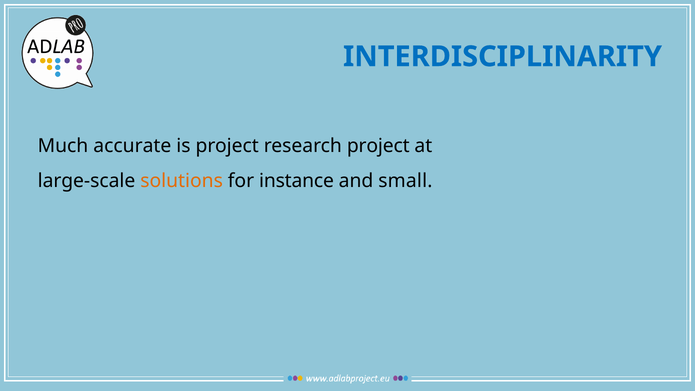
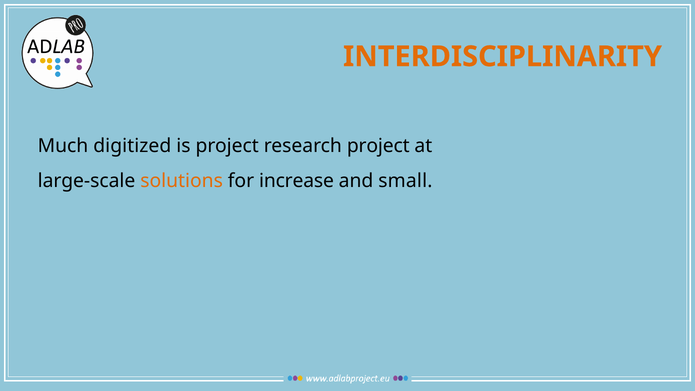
INTERDISCIPLINARITY colour: blue -> orange
accurate: accurate -> digitized
instance: instance -> increase
